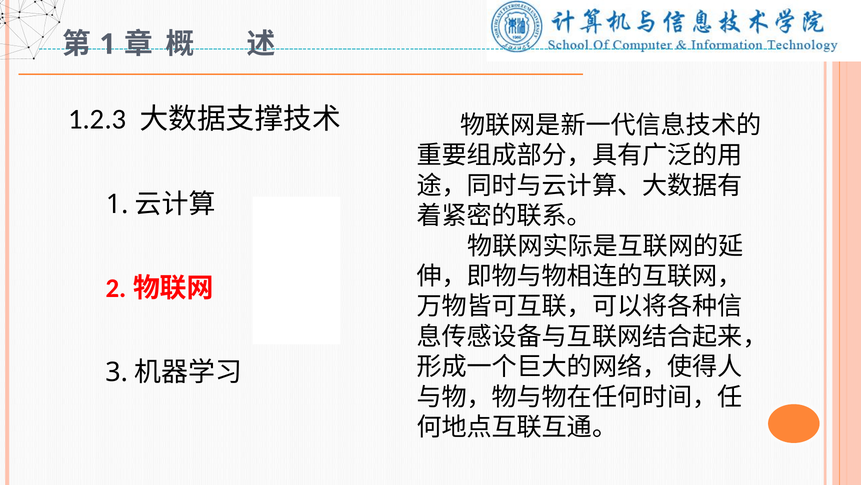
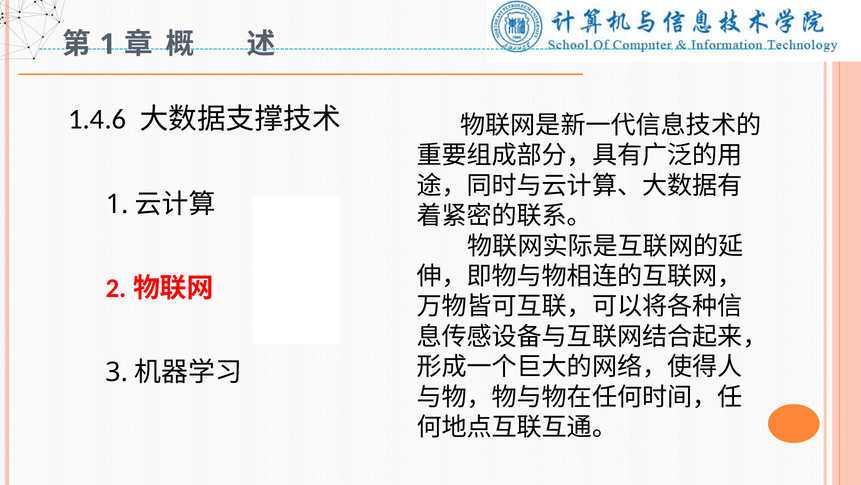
1.2.3: 1.2.3 -> 1.4.6
